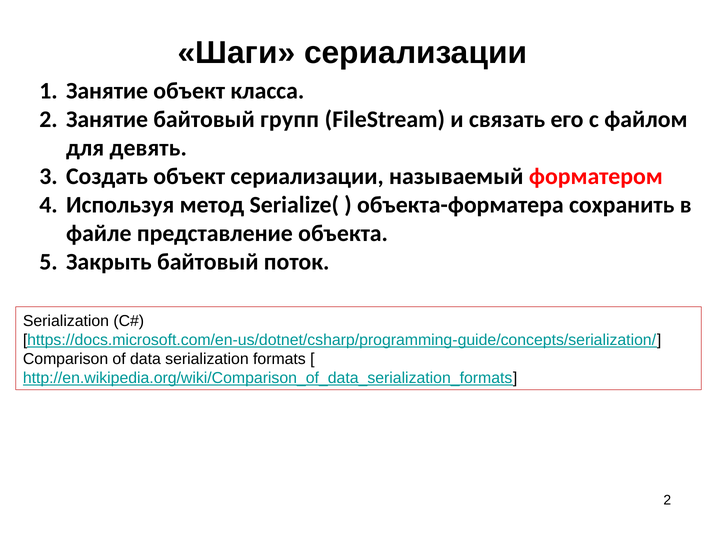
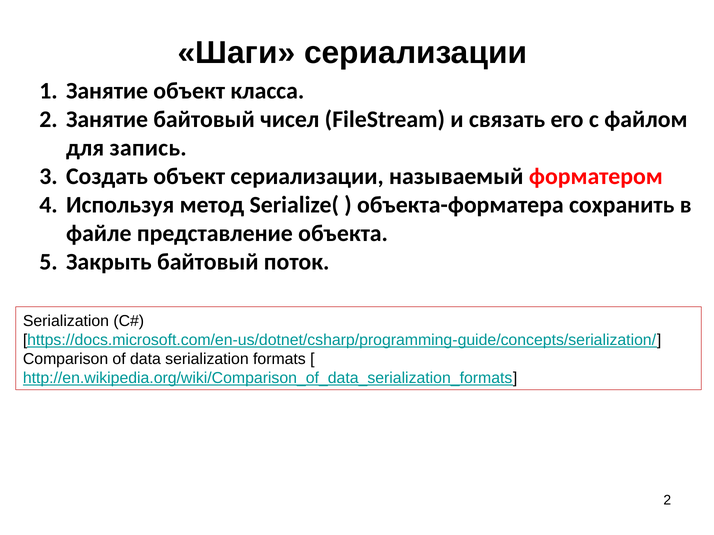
групп: групп -> чисел
девять: девять -> запись
